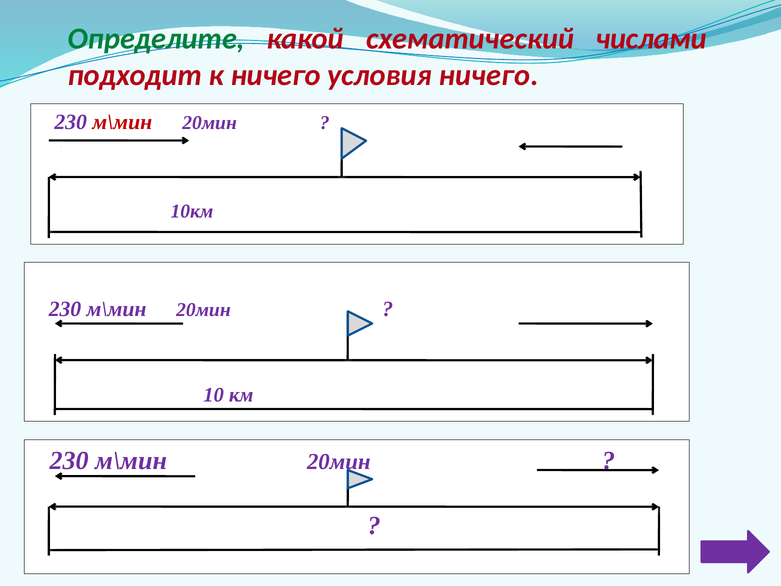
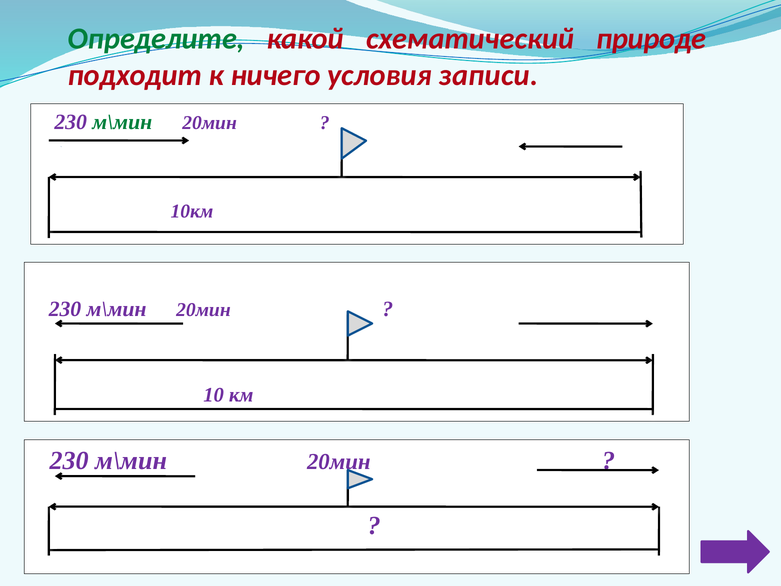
числами: числами -> природе
условия ничего: ничего -> записи
м\мин at (122, 122) colour: red -> green
